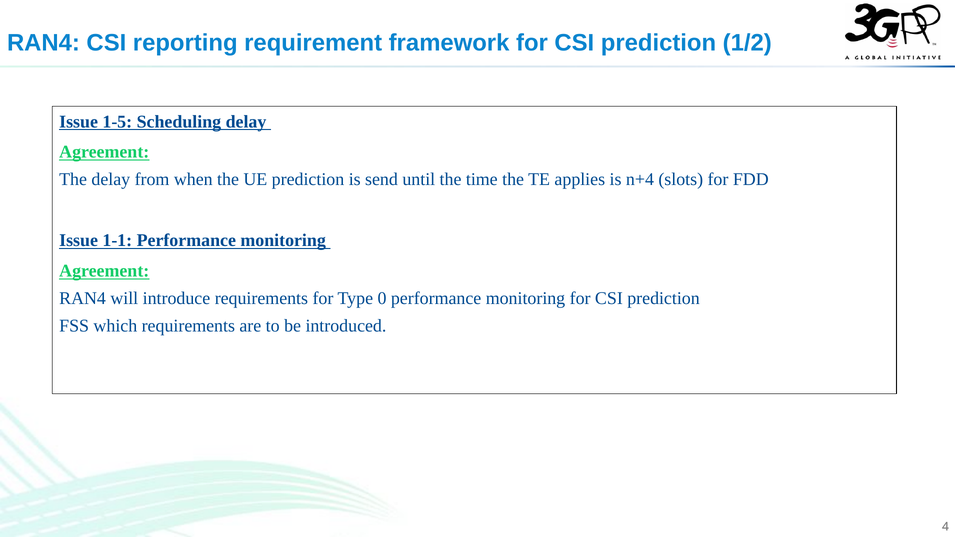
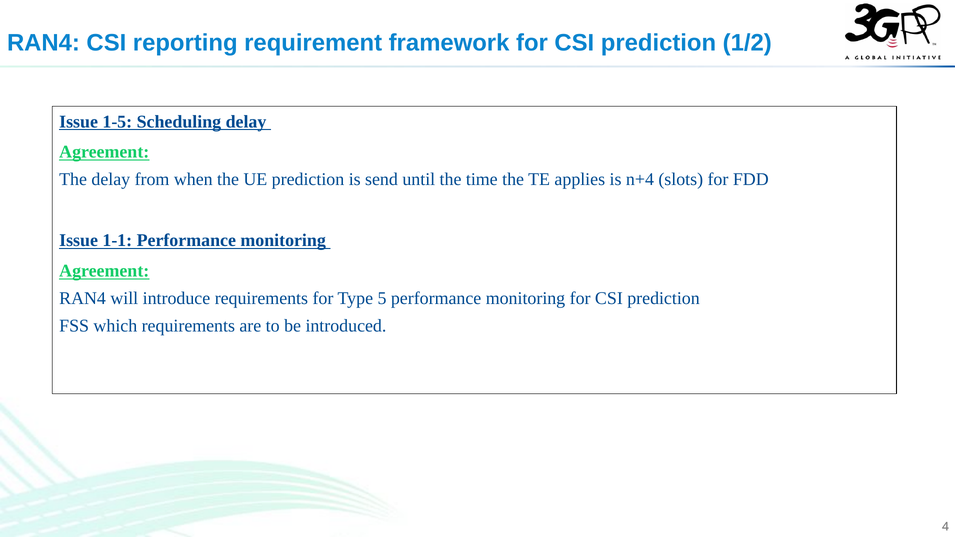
0: 0 -> 5
